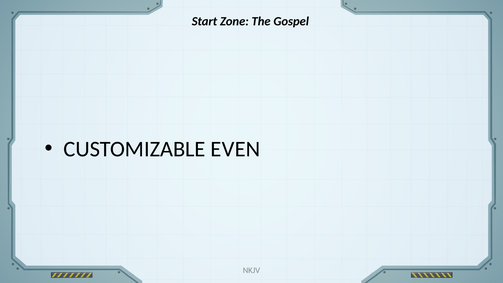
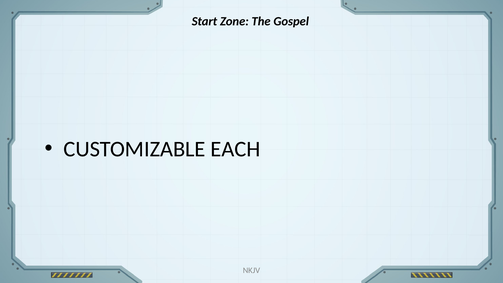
EVEN: EVEN -> EACH
